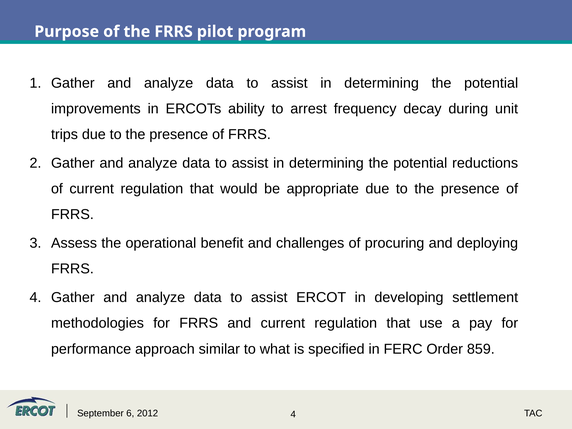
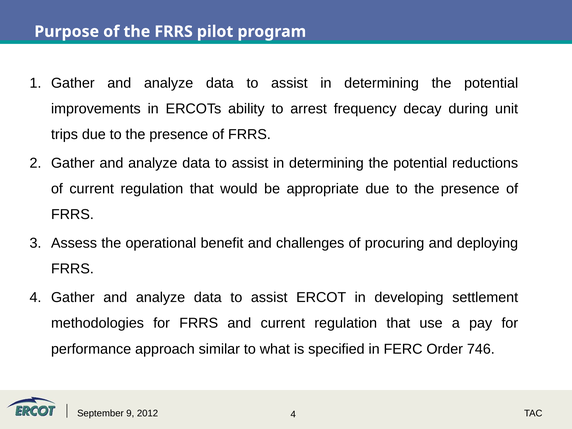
859: 859 -> 746
6: 6 -> 9
